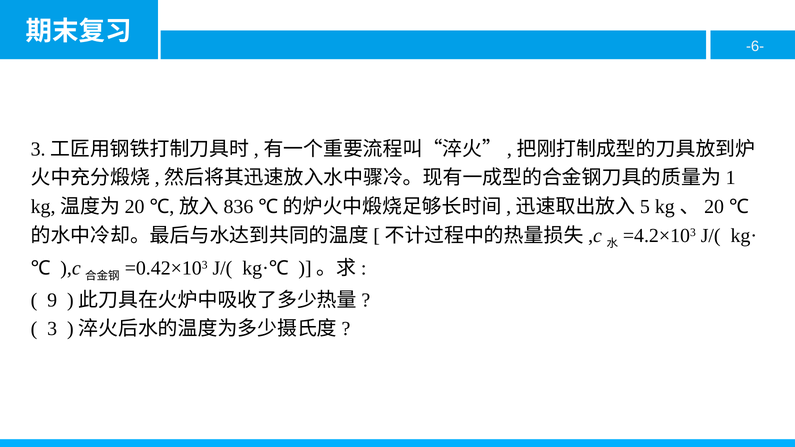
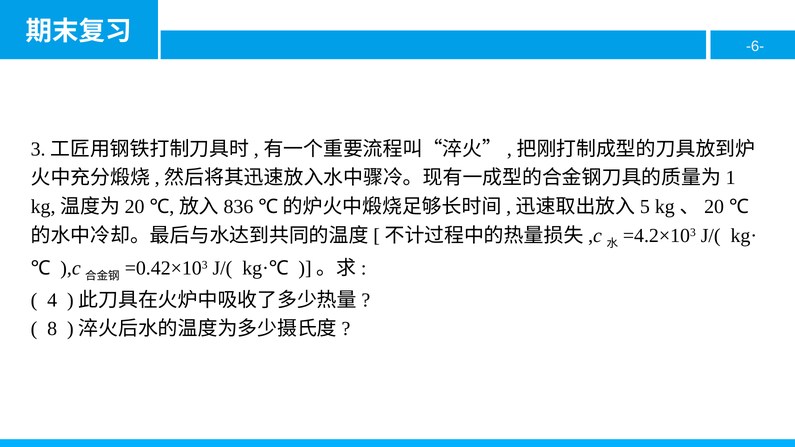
9: 9 -> 4
3: 3 -> 8
